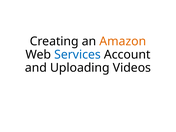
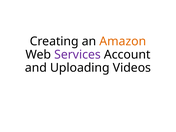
Services colour: blue -> purple
